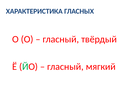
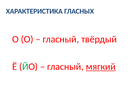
мягкий underline: none -> present
